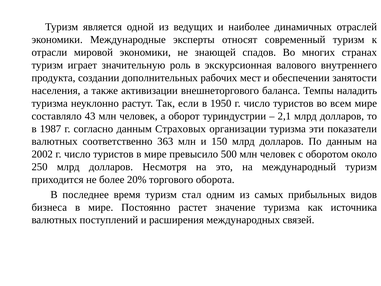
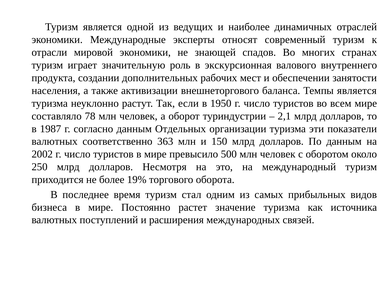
Темпы наладить: наладить -> является
43: 43 -> 78
Страховых: Страховых -> Отдельных
20%: 20% -> 19%
